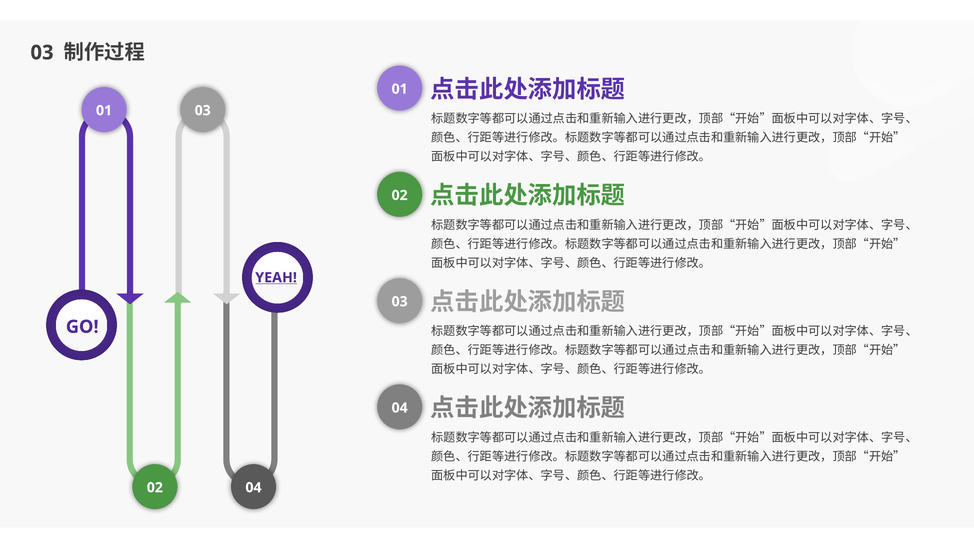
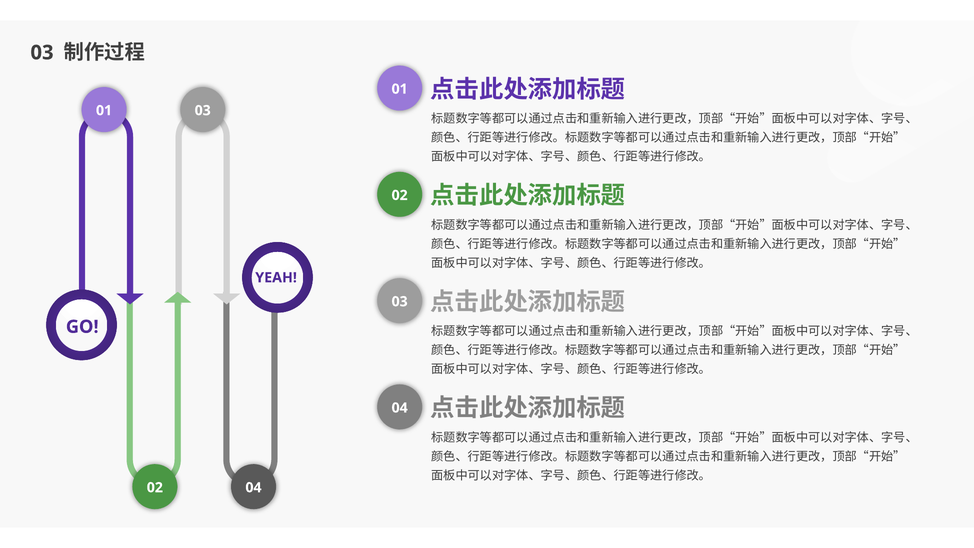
YEAH underline: present -> none
